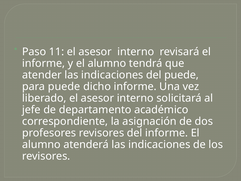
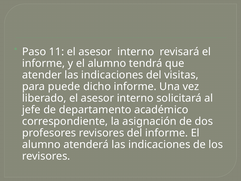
del puede: puede -> visitas
